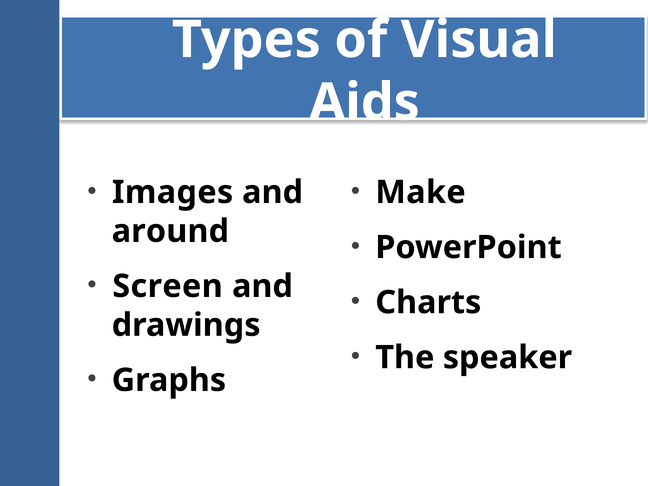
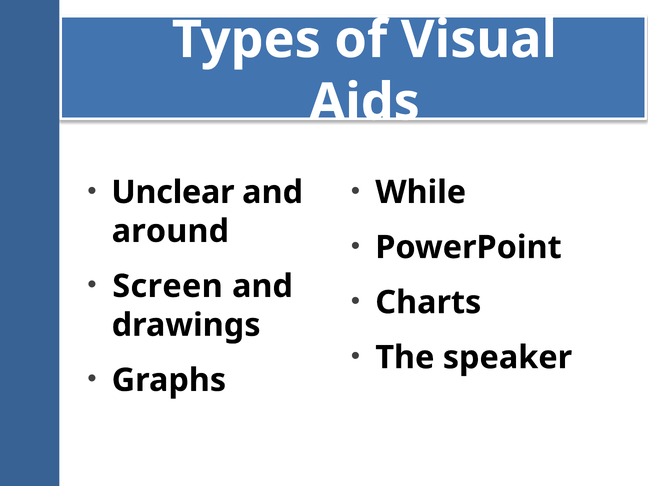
Images: Images -> Unclear
Make: Make -> While
